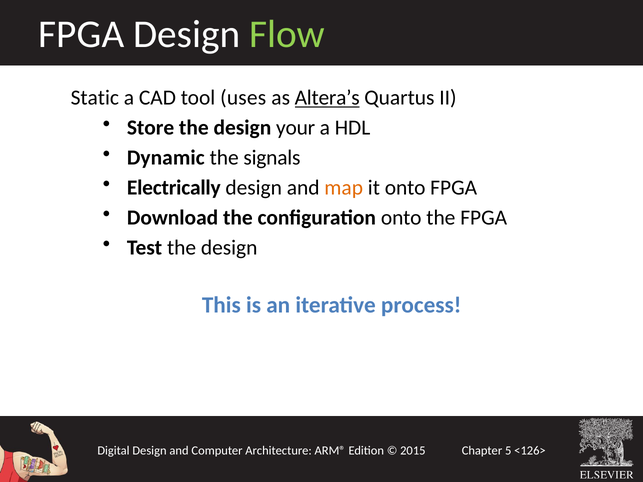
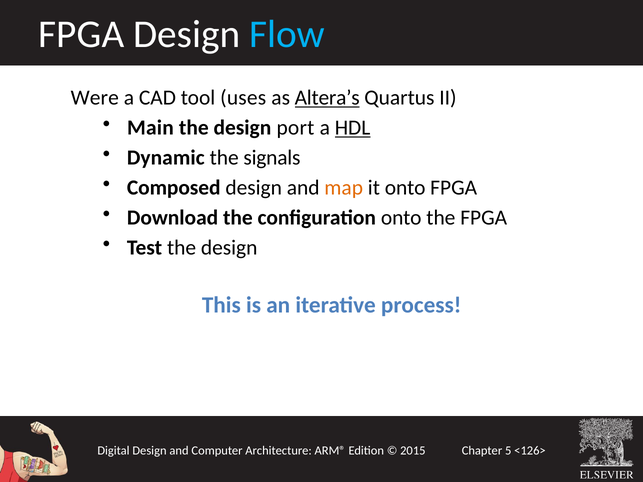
Flow colour: light green -> light blue
Static: Static -> Were
Store: Store -> Main
your: your -> port
HDL underline: none -> present
Electrically: Electrically -> Composed
